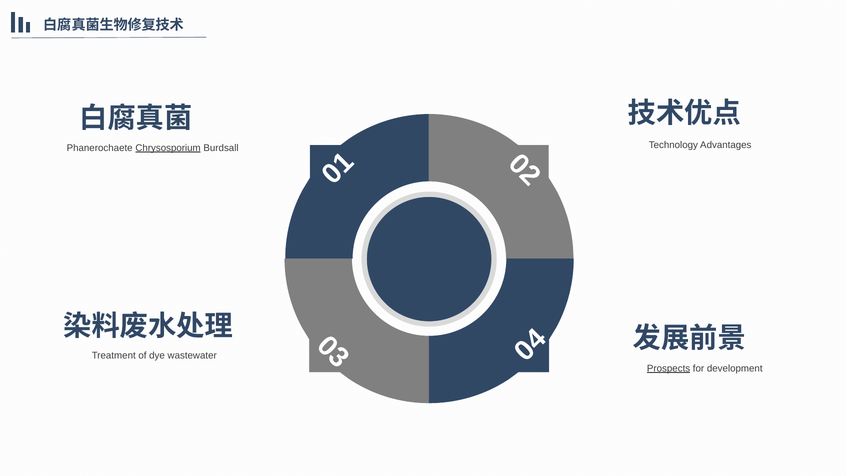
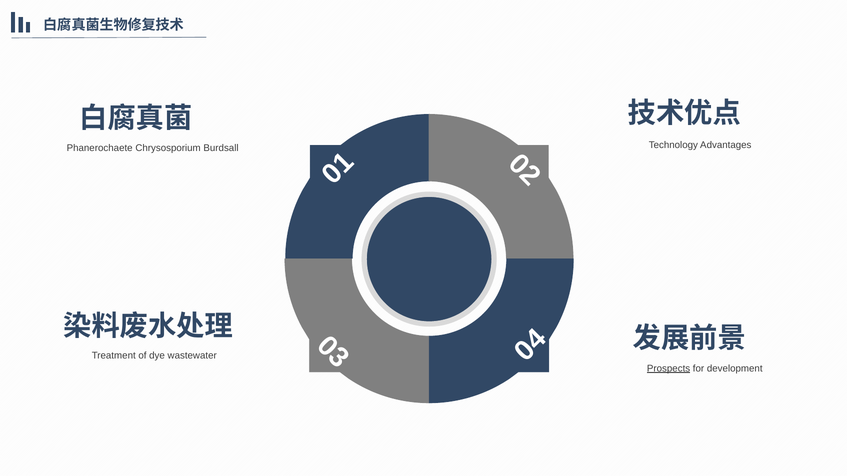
Chrysosporium underline: present -> none
